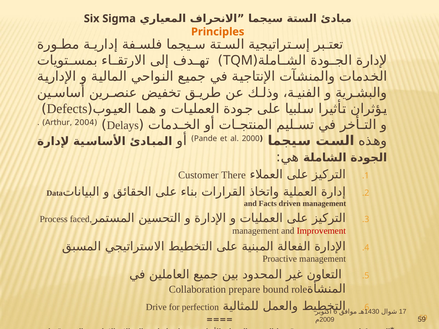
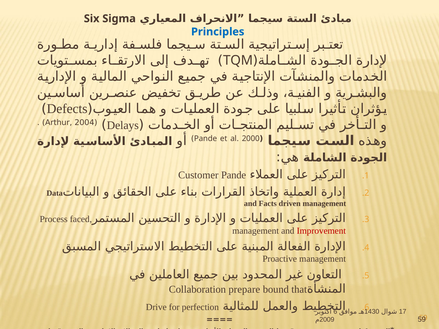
Principles colour: orange -> blue
Customer There: There -> Pande
role: role -> that
